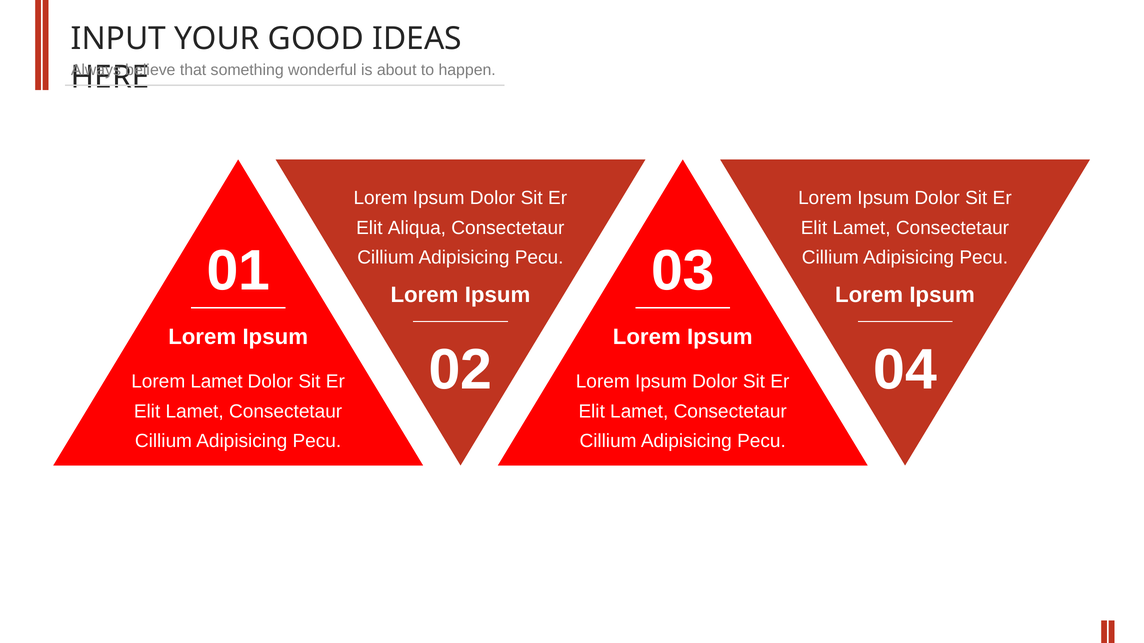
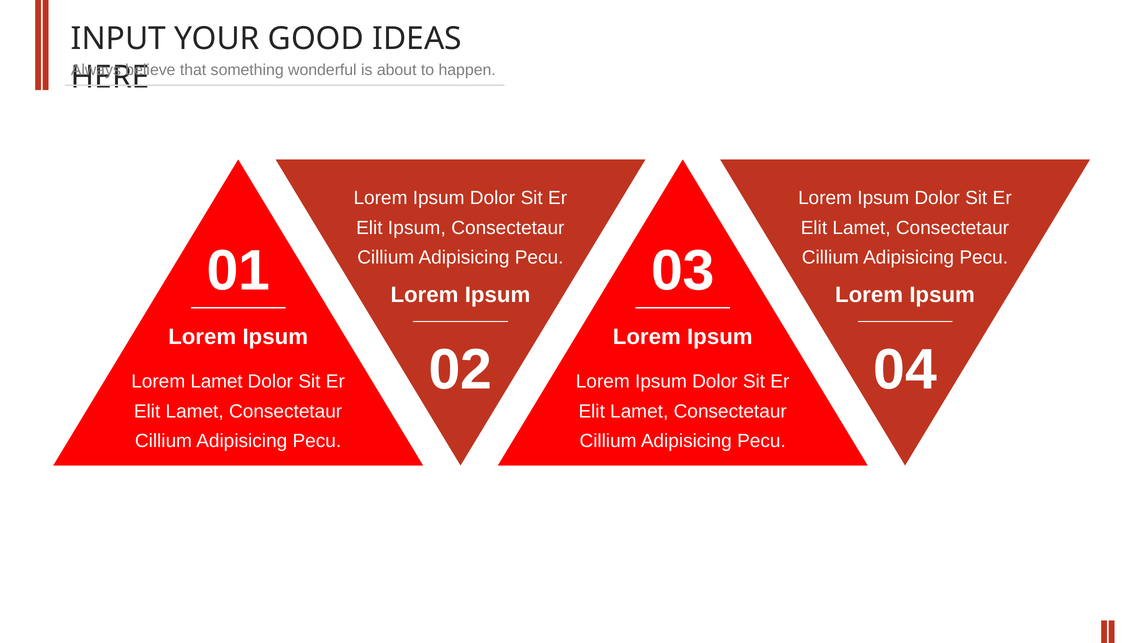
Elit Aliqua: Aliqua -> Ipsum
